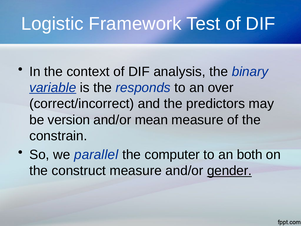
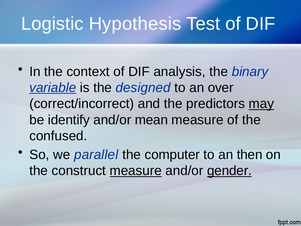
Framework: Framework -> Hypothesis
responds: responds -> designed
may underline: none -> present
version: version -> identify
constrain: constrain -> confused
both: both -> then
measure at (136, 171) underline: none -> present
